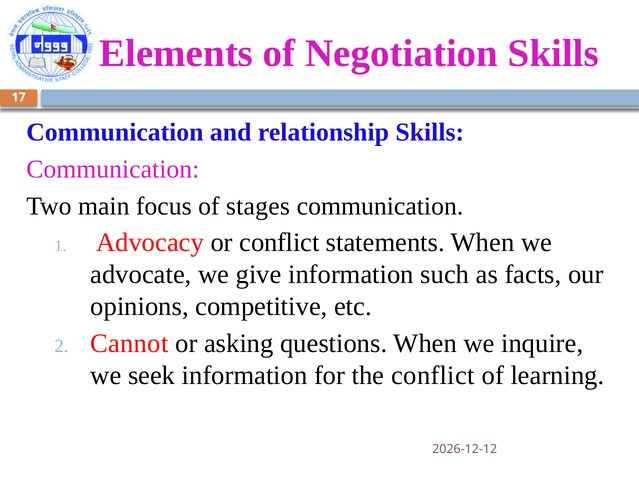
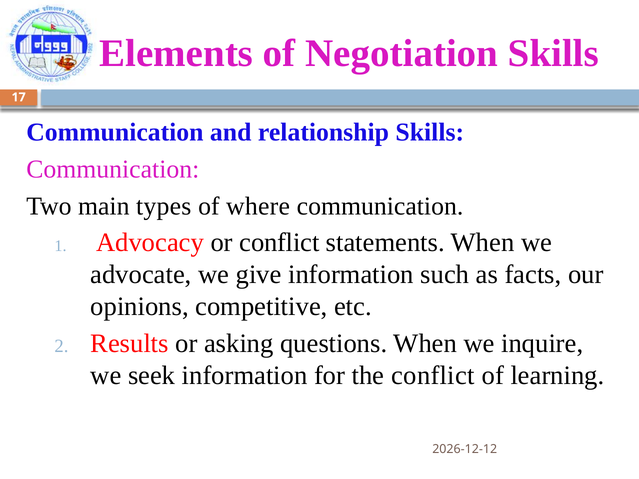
focus: focus -> types
stages: stages -> where
Cannot: Cannot -> Results
